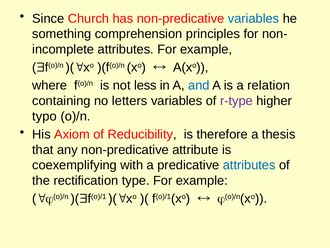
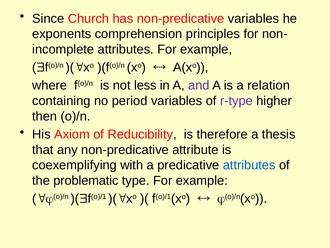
variables at (254, 19) colour: blue -> black
something: something -> exponents
and colour: blue -> purple
letters: letters -> period
typo: typo -> then
rectification: rectification -> problematic
